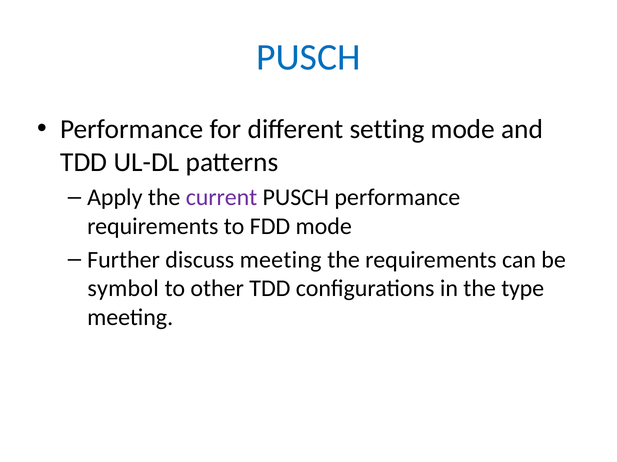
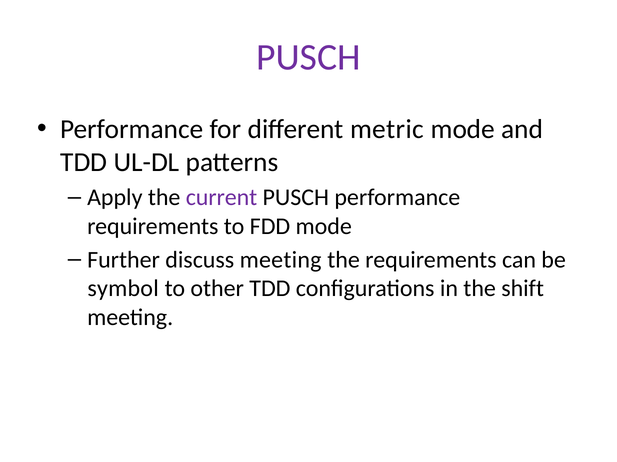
PUSCH at (308, 57) colour: blue -> purple
setting: setting -> metric
type: type -> shift
